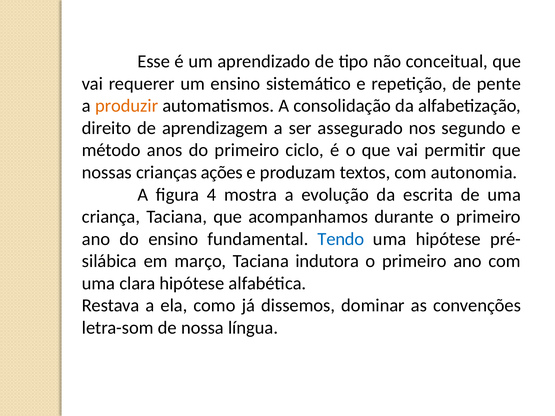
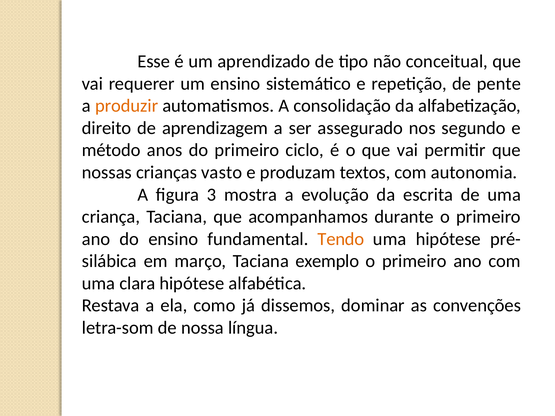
ações: ações -> vasto
4: 4 -> 3
Tendo colour: blue -> orange
indutora: indutora -> exemplo
